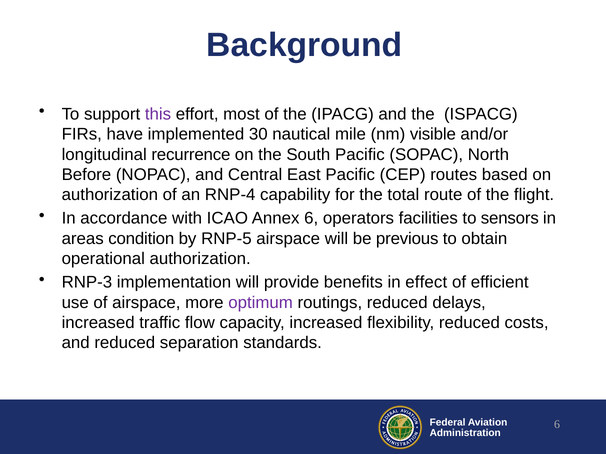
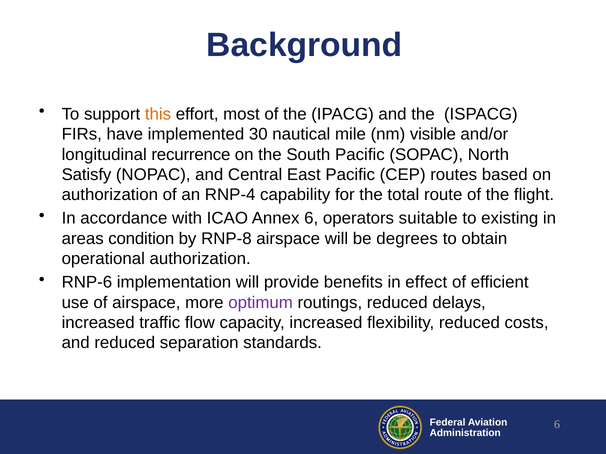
this colour: purple -> orange
Before: Before -> Satisfy
facilities: facilities -> suitable
sensors: sensors -> existing
RNP-5: RNP-5 -> RNP-8
previous: previous -> degrees
RNP-3: RNP-3 -> RNP-6
